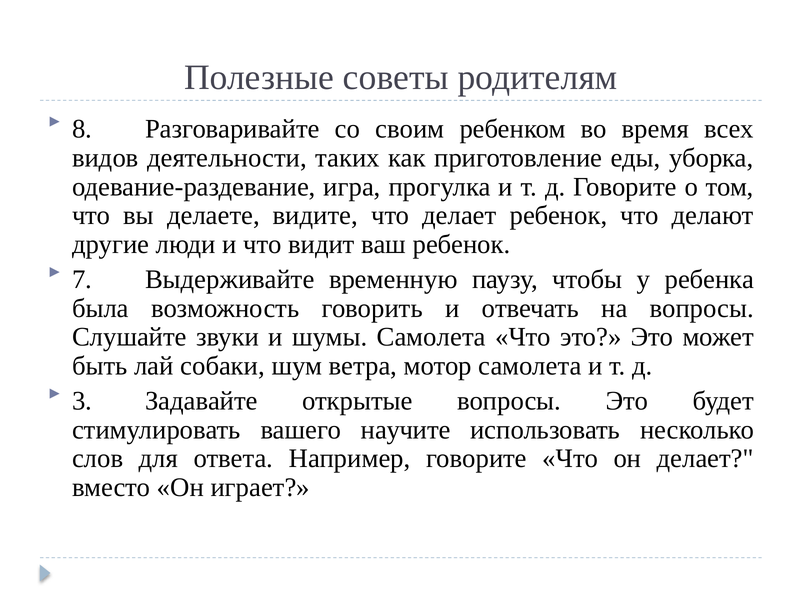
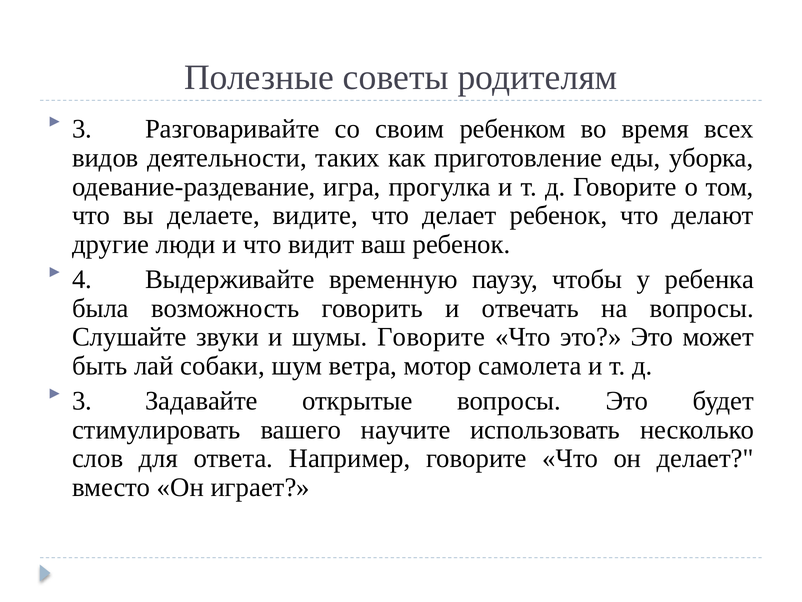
8 at (82, 129): 8 -> 3
7: 7 -> 4
шумы Самолета: Самолета -> Говорите
